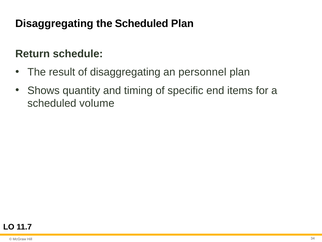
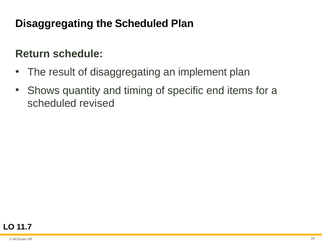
personnel: personnel -> implement
volume: volume -> revised
